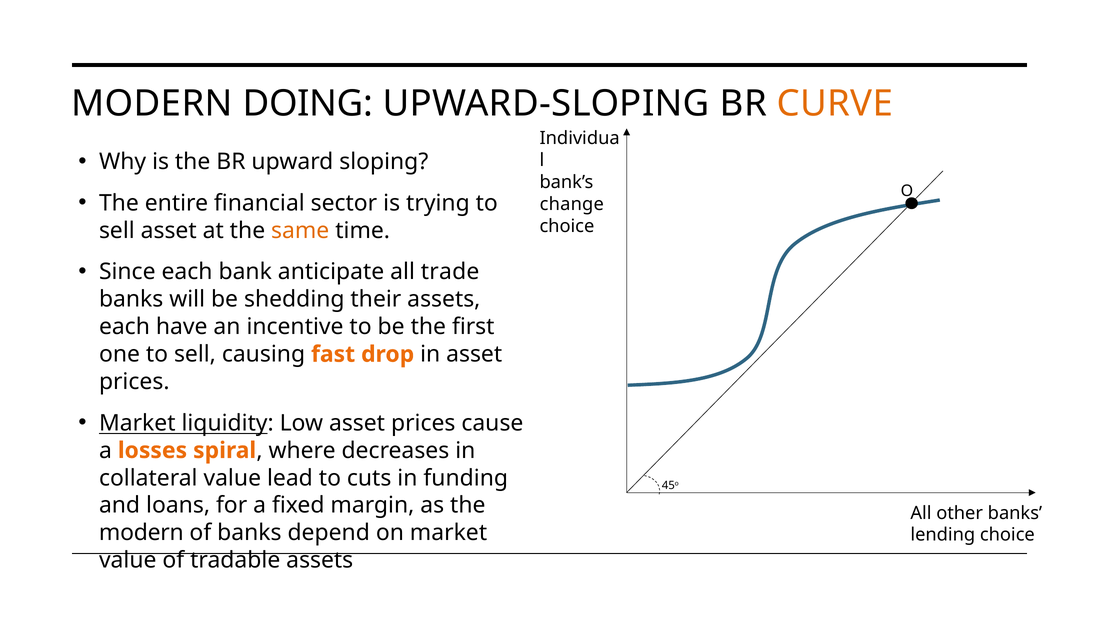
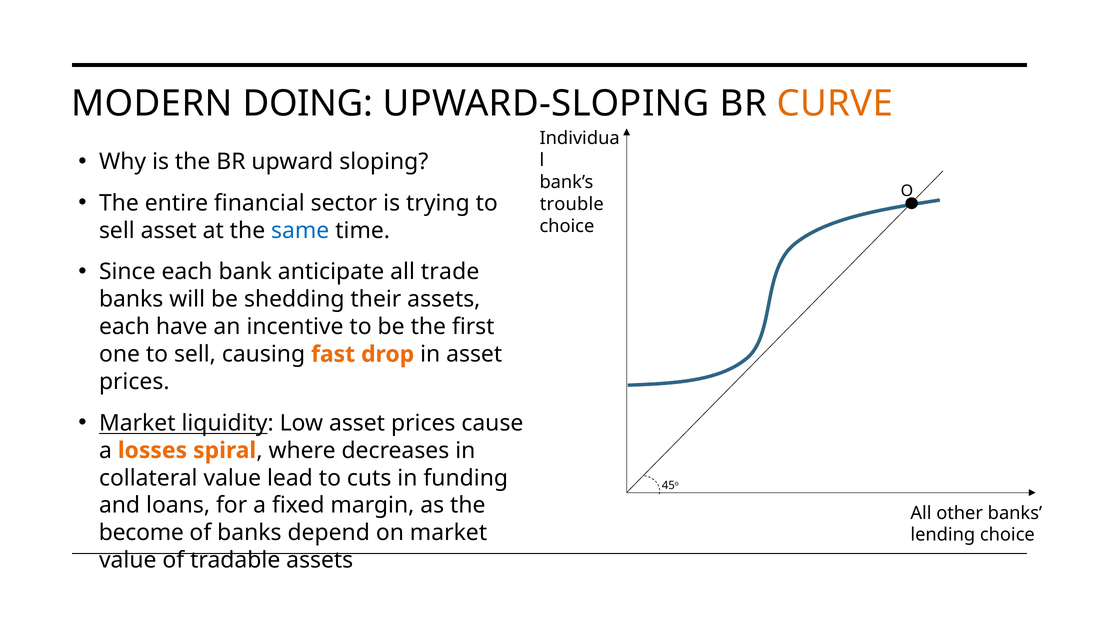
change: change -> trouble
same colour: orange -> blue
modern at (141, 533): modern -> become
